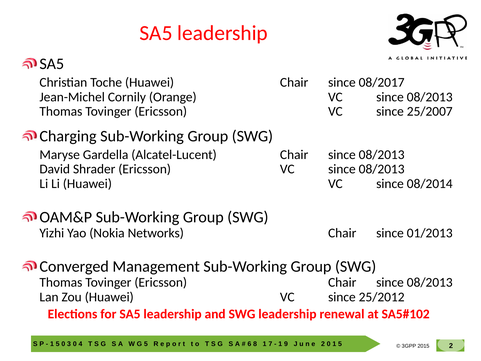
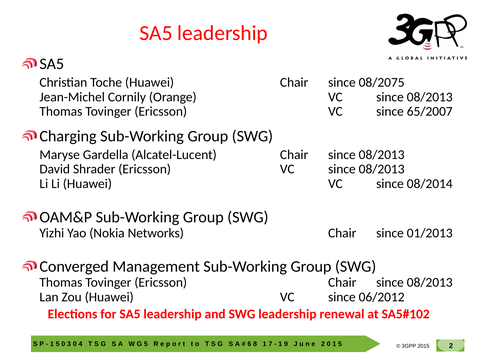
08/2017: 08/2017 -> 08/2075
25/2007: 25/2007 -> 65/2007
25/2012: 25/2012 -> 06/2012
